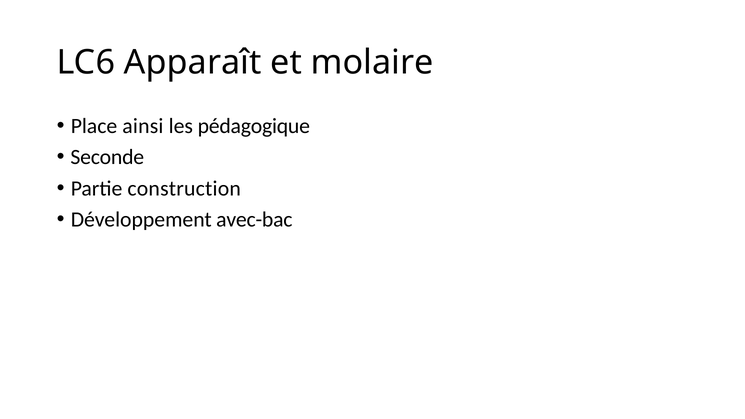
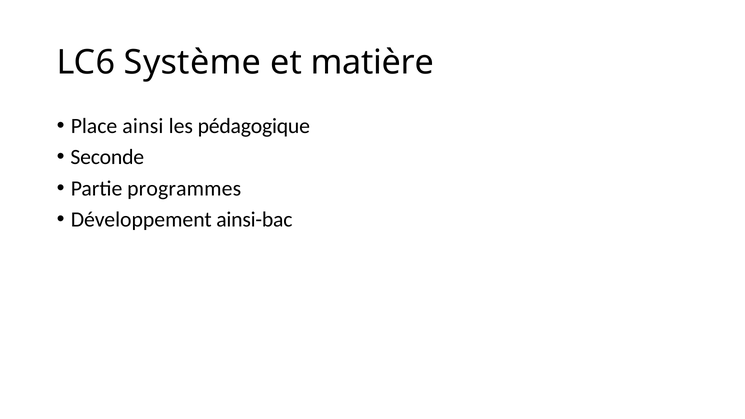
Apparaît: Apparaît -> Système
molaire: molaire -> matière
construction: construction -> programmes
avec-bac: avec-bac -> ainsi-bac
